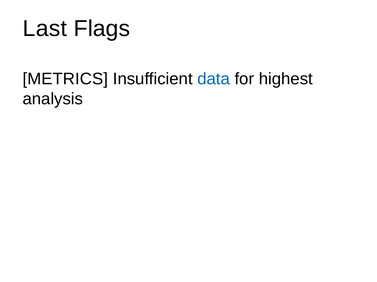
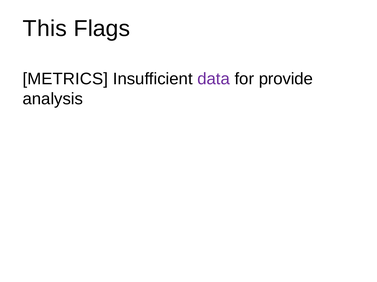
Last: Last -> This
data colour: blue -> purple
highest: highest -> provide
